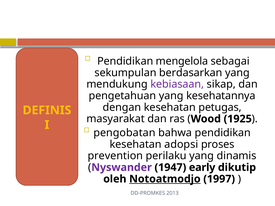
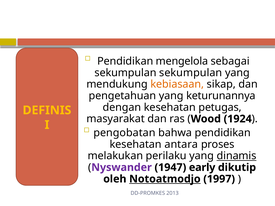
sekumpulan berdasarkan: berdasarkan -> sekumpulan
kebiasaan colour: purple -> orange
kesehatannya: kesehatannya -> keturunannya
1925: 1925 -> 1924
adopsi: adopsi -> antara
prevention: prevention -> melakukan
dinamis underline: none -> present
